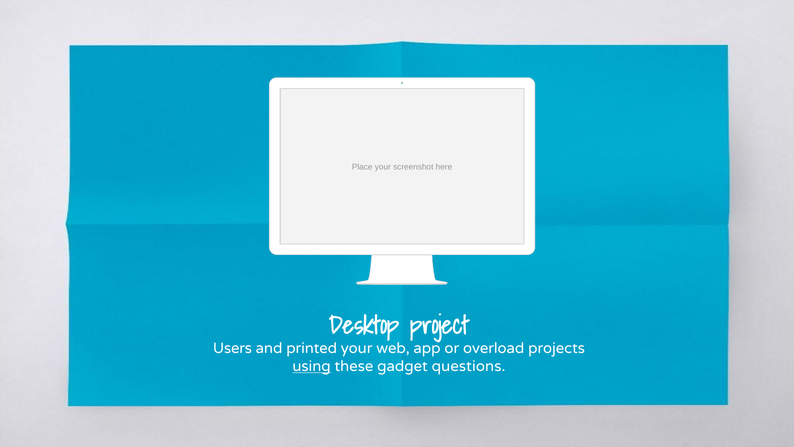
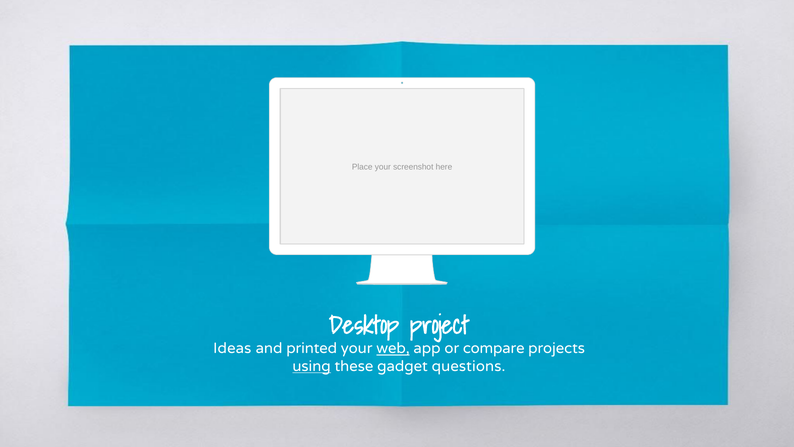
Users: Users -> Ideas
web underline: none -> present
overload: overload -> compare
